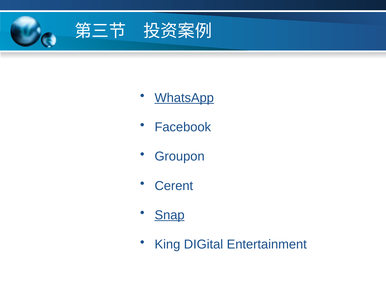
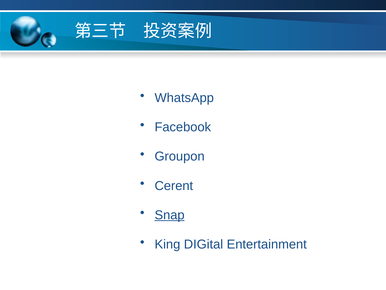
WhatsApp underline: present -> none
